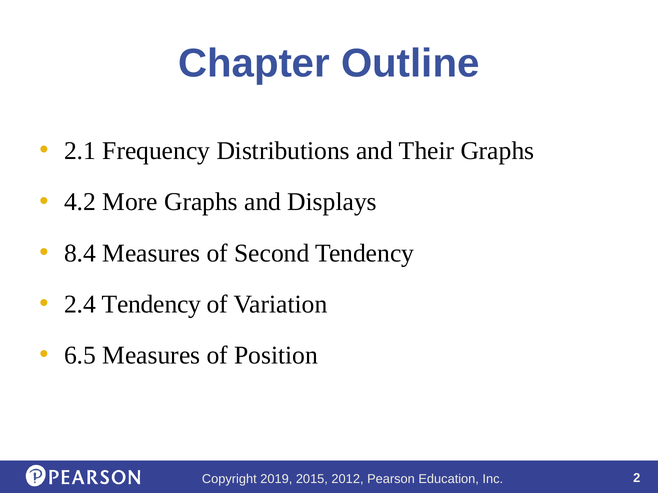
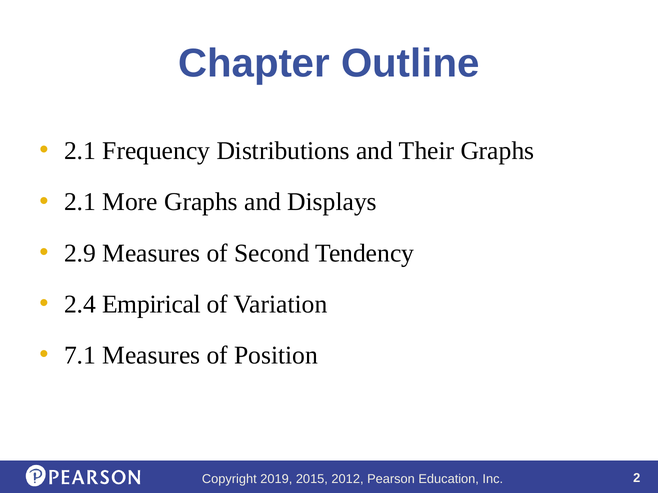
4.2 at (80, 202): 4.2 -> 2.1
8.4: 8.4 -> 2.9
2.4 Tendency: Tendency -> Empirical
6.5: 6.5 -> 7.1
